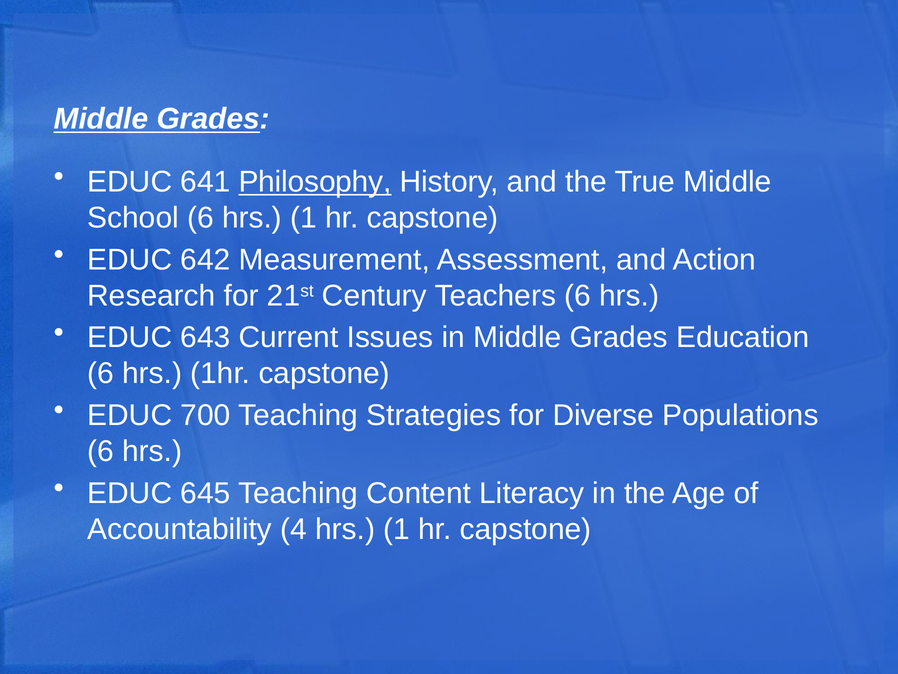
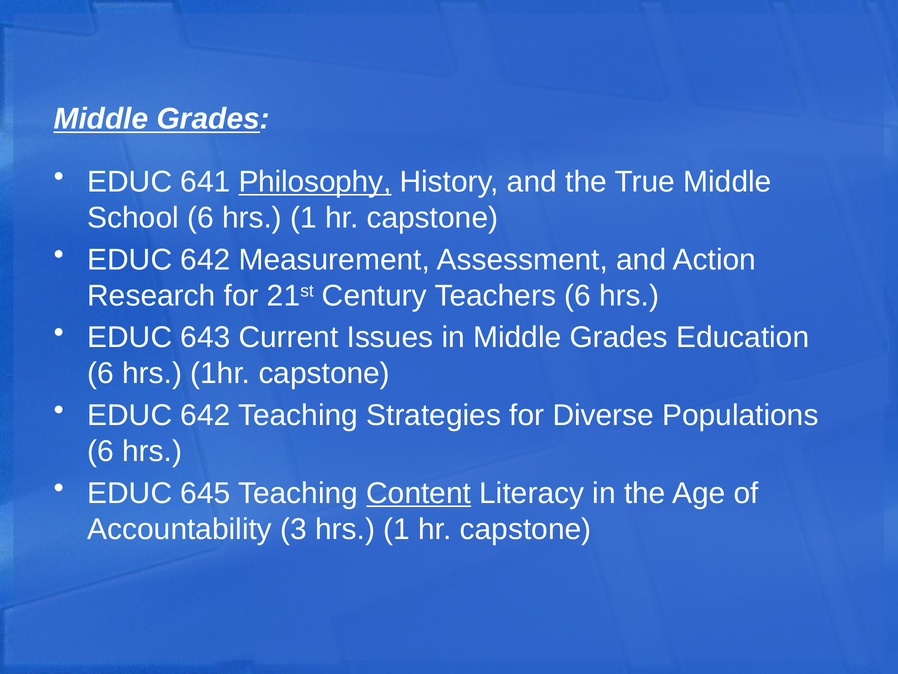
700 at (205, 415): 700 -> 642
Content underline: none -> present
4: 4 -> 3
